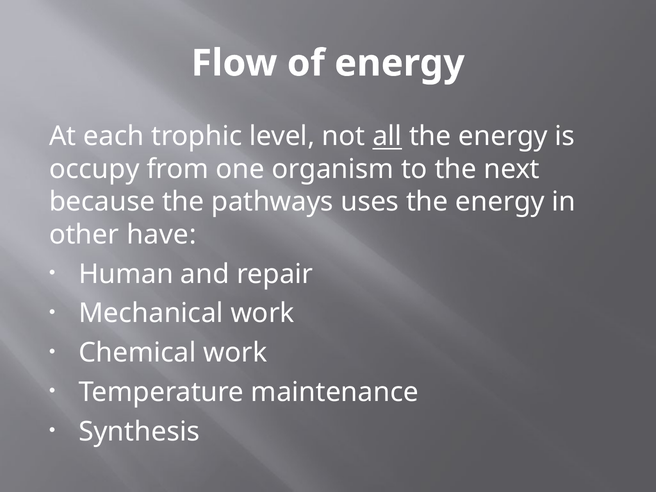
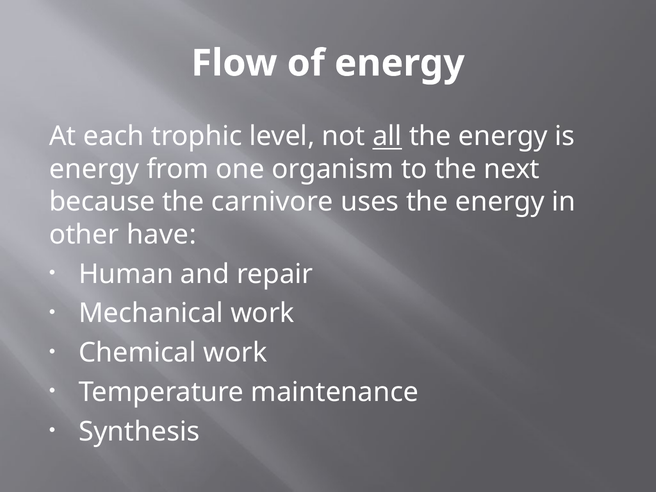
occupy at (94, 169): occupy -> energy
pathways: pathways -> carnivore
